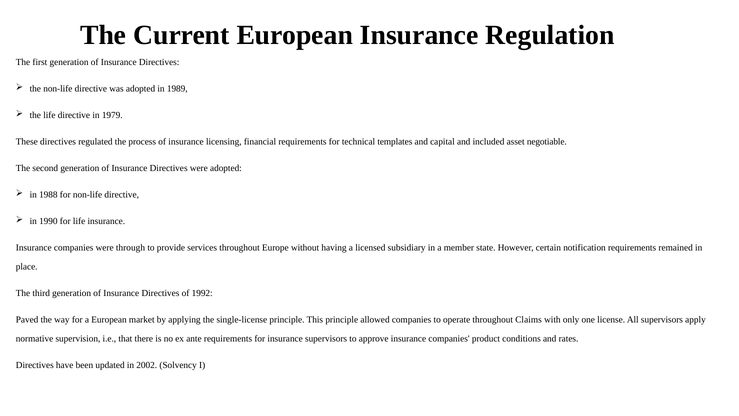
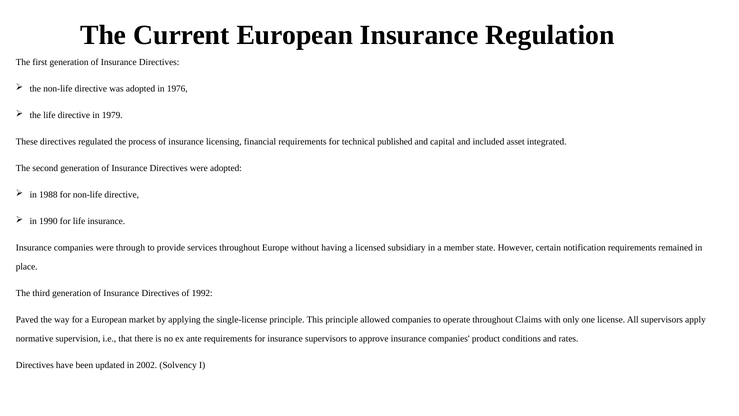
1989: 1989 -> 1976
templates: templates -> published
negotiable: negotiable -> integrated
